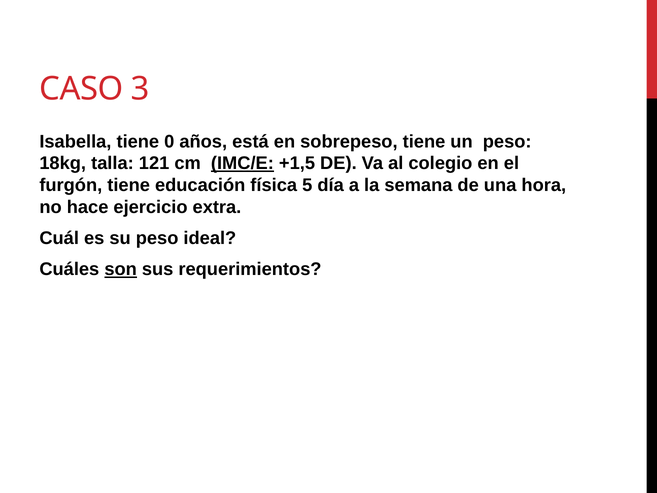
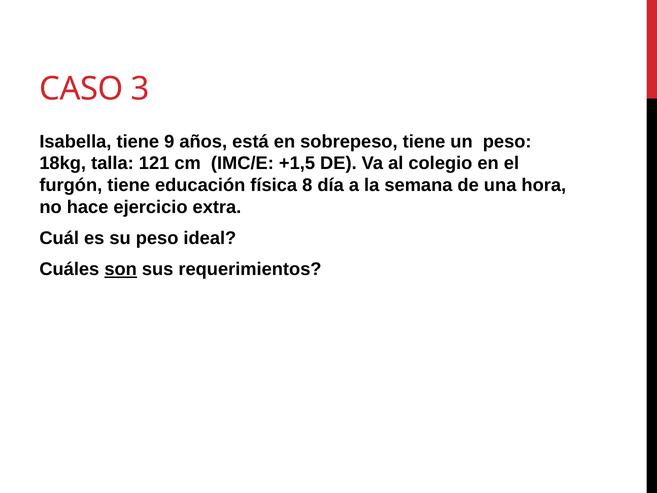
0: 0 -> 9
IMC/E underline: present -> none
5: 5 -> 8
